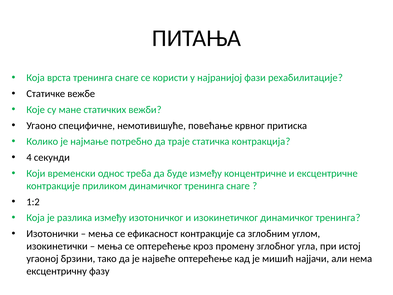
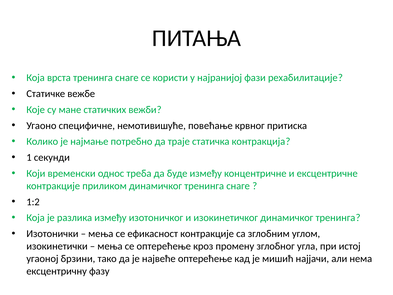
4: 4 -> 1
